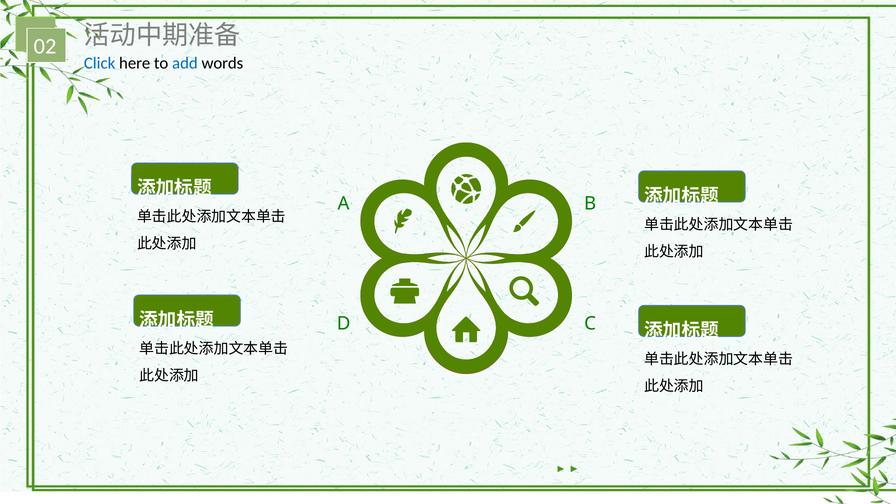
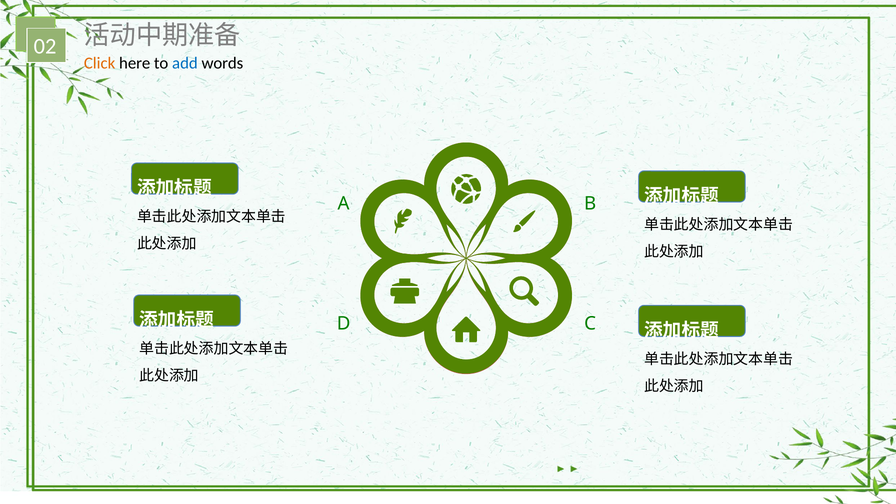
Click colour: blue -> orange
